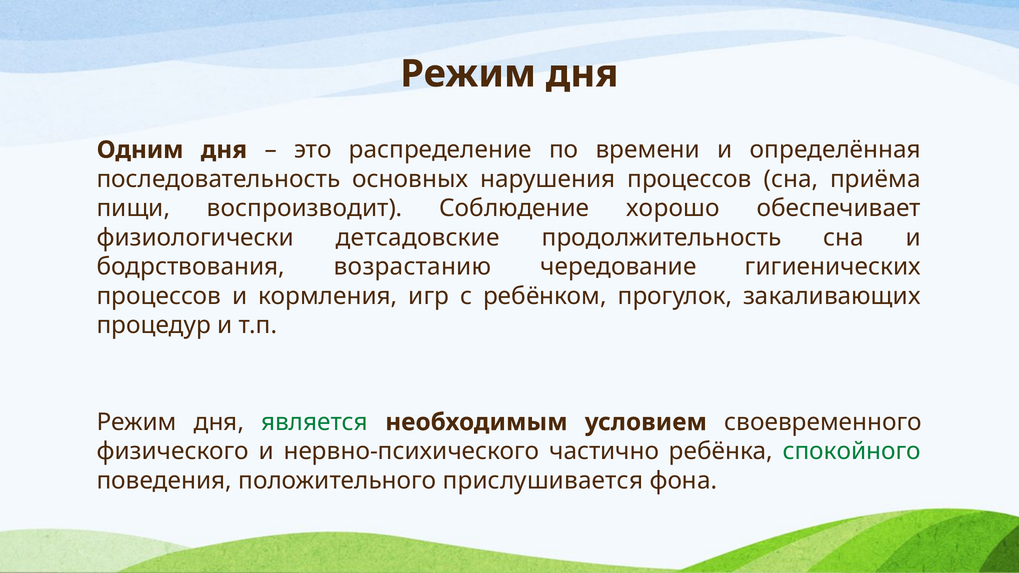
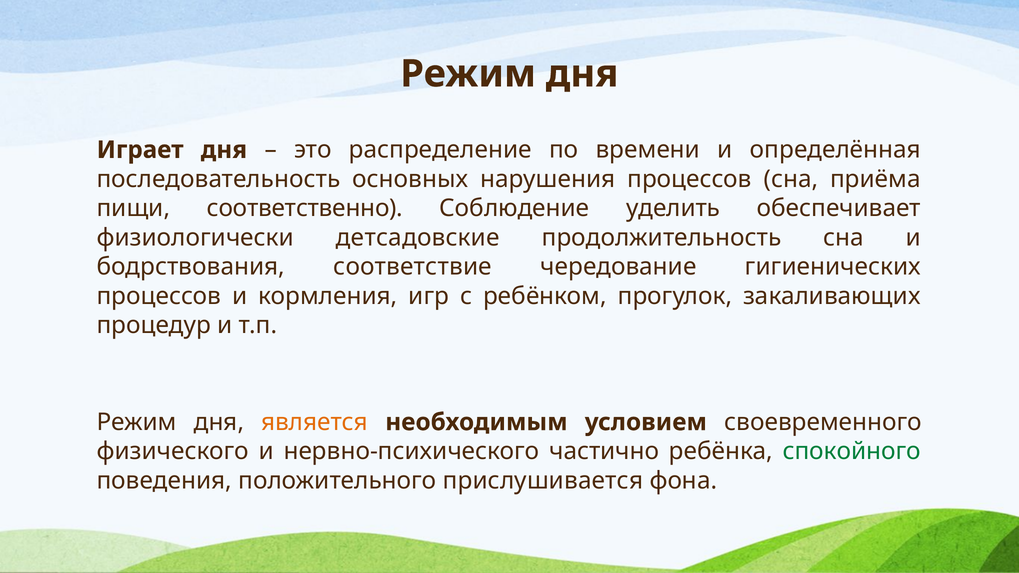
Одним: Одним -> Играет
воспроизводит: воспроизводит -> соответственно
хорошо: хорошо -> уделить
возрастанию: возрастанию -> соответствие
является colour: green -> orange
